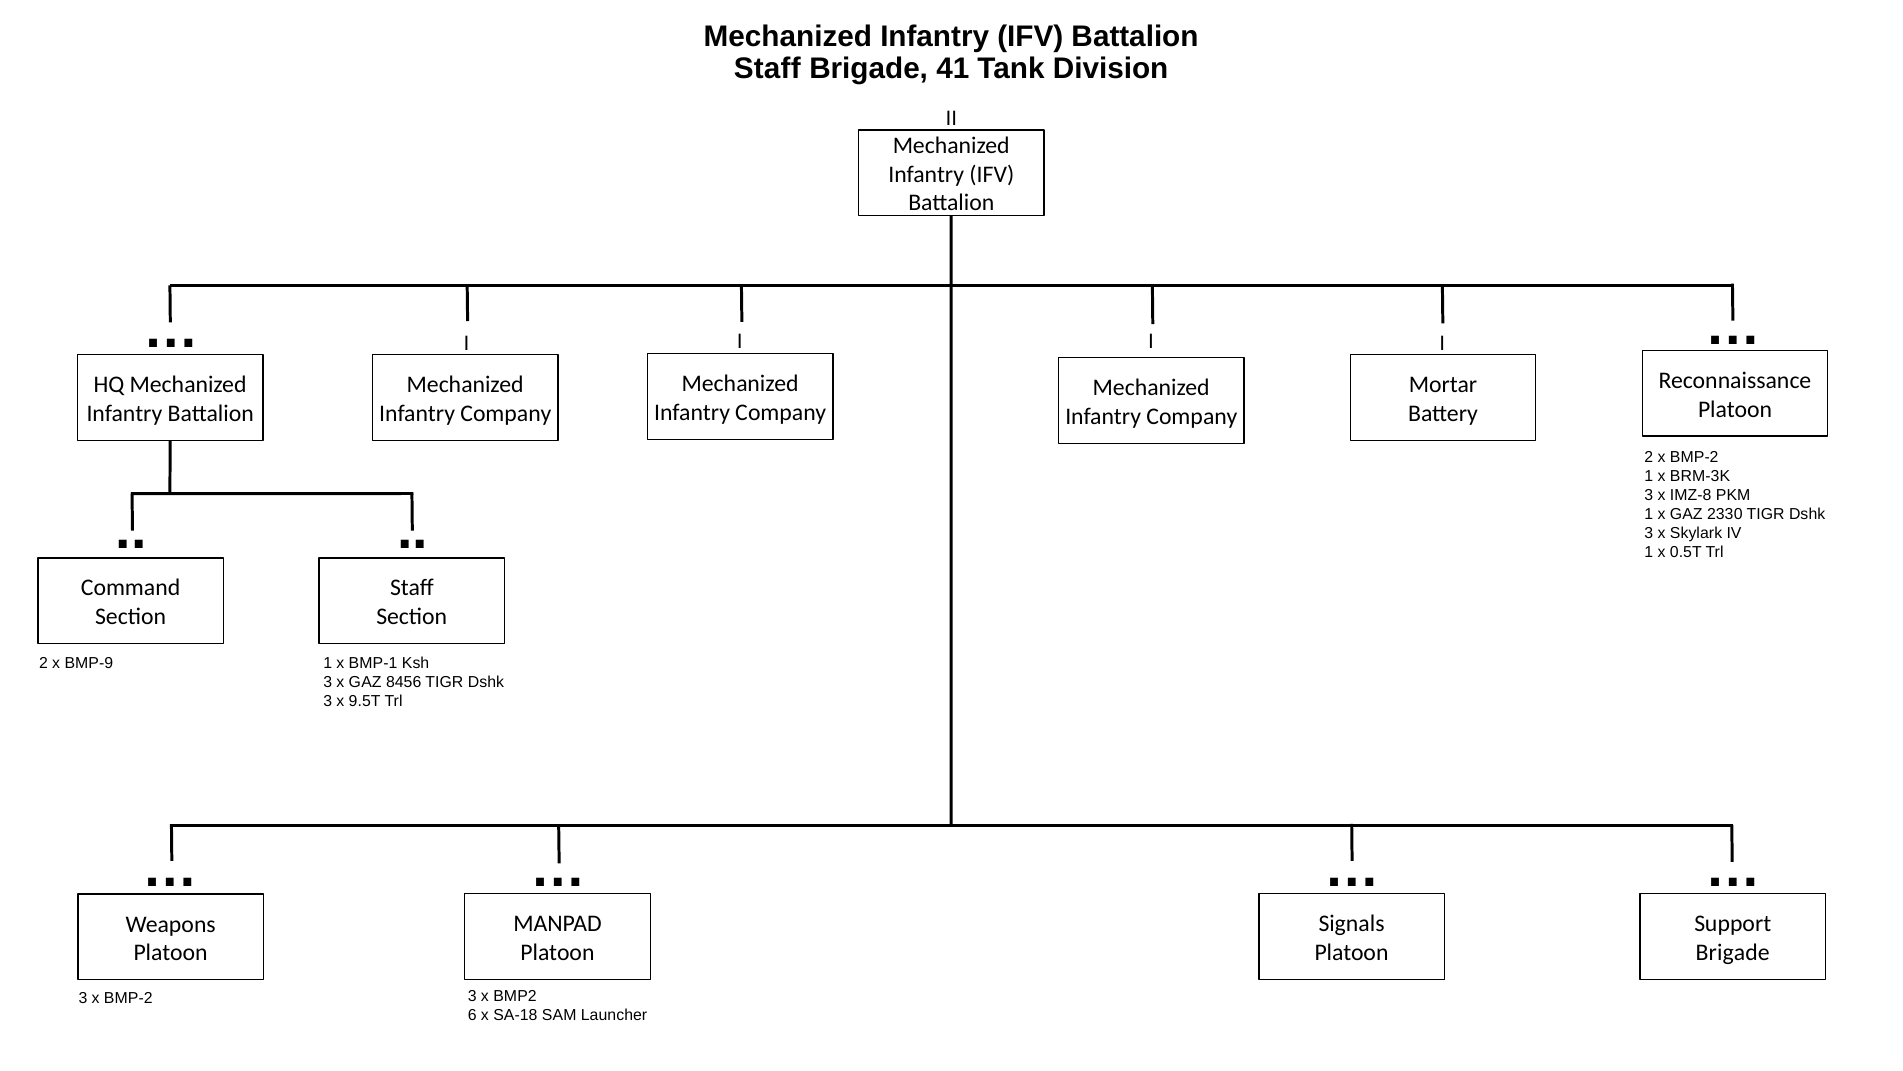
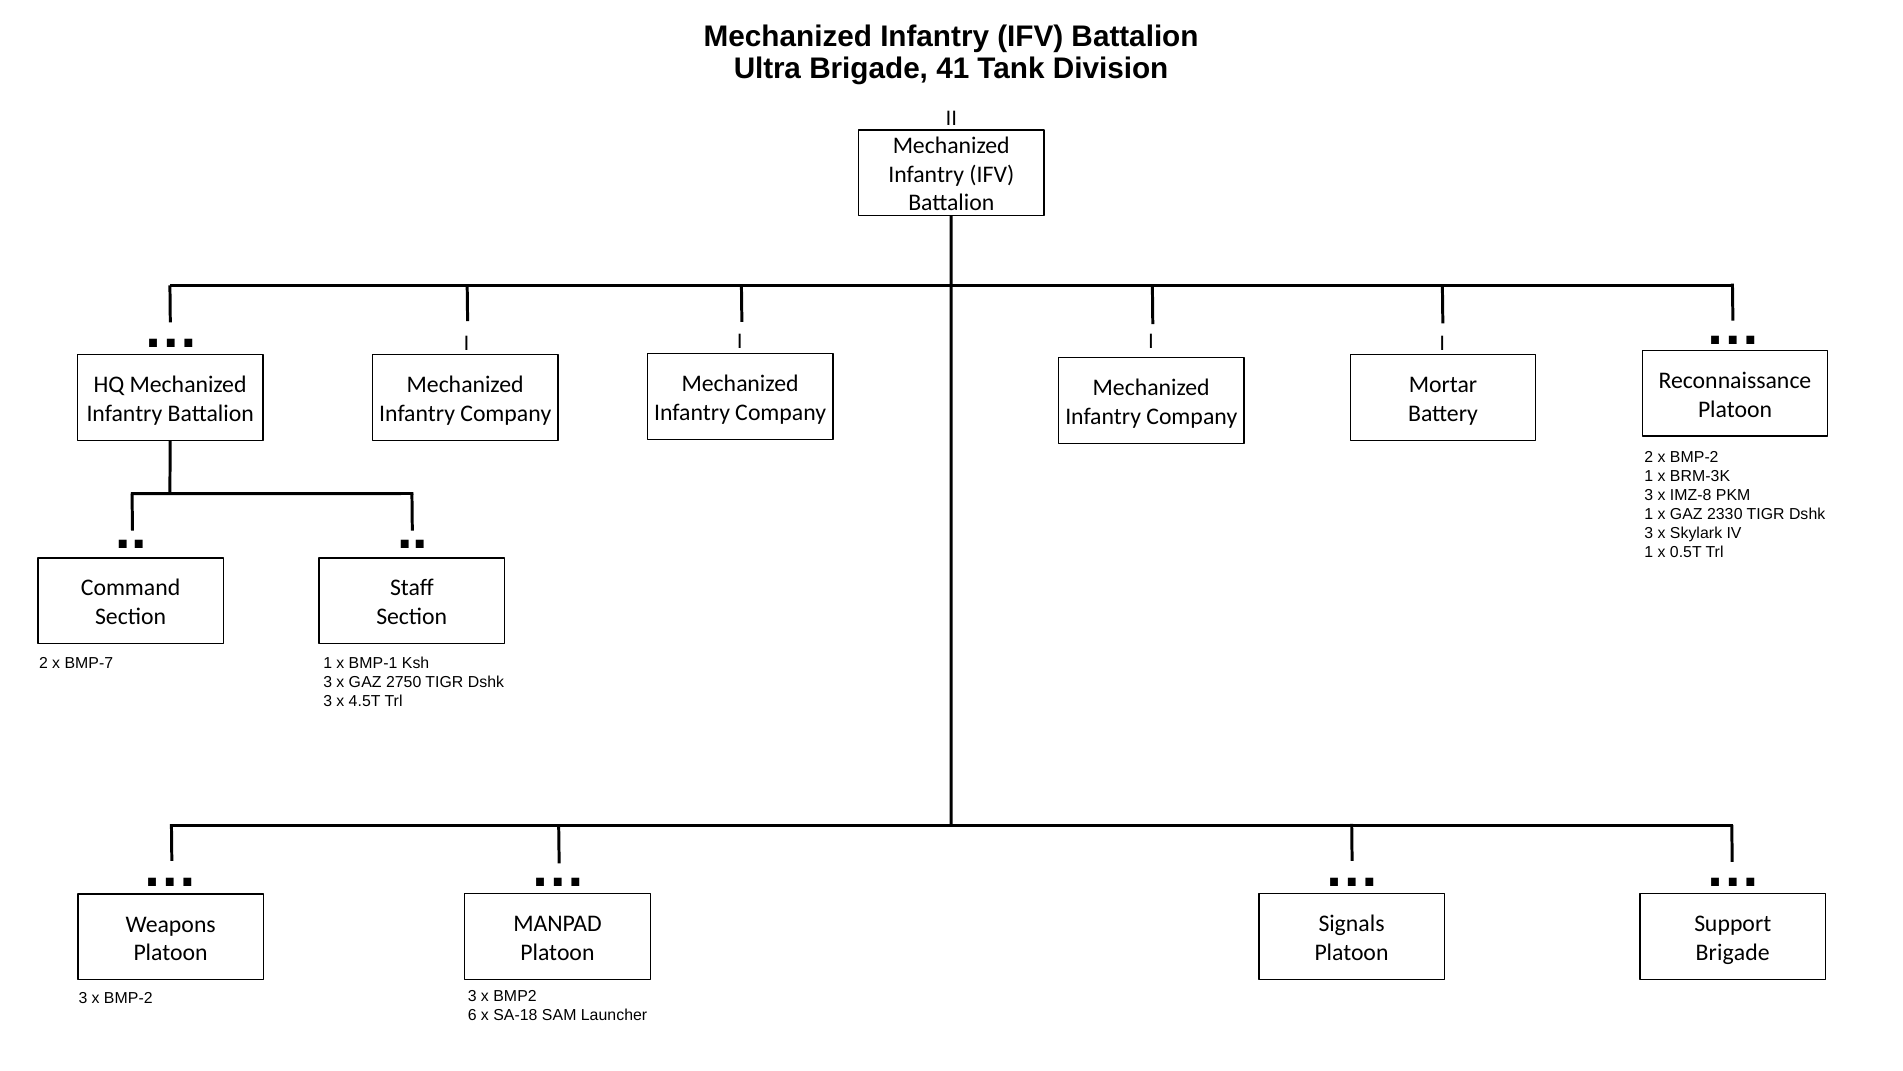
Staff at (767, 69): Staff -> Ultra
BMP-9: BMP-9 -> BMP-7
8456: 8456 -> 2750
9.5T: 9.5T -> 4.5T
